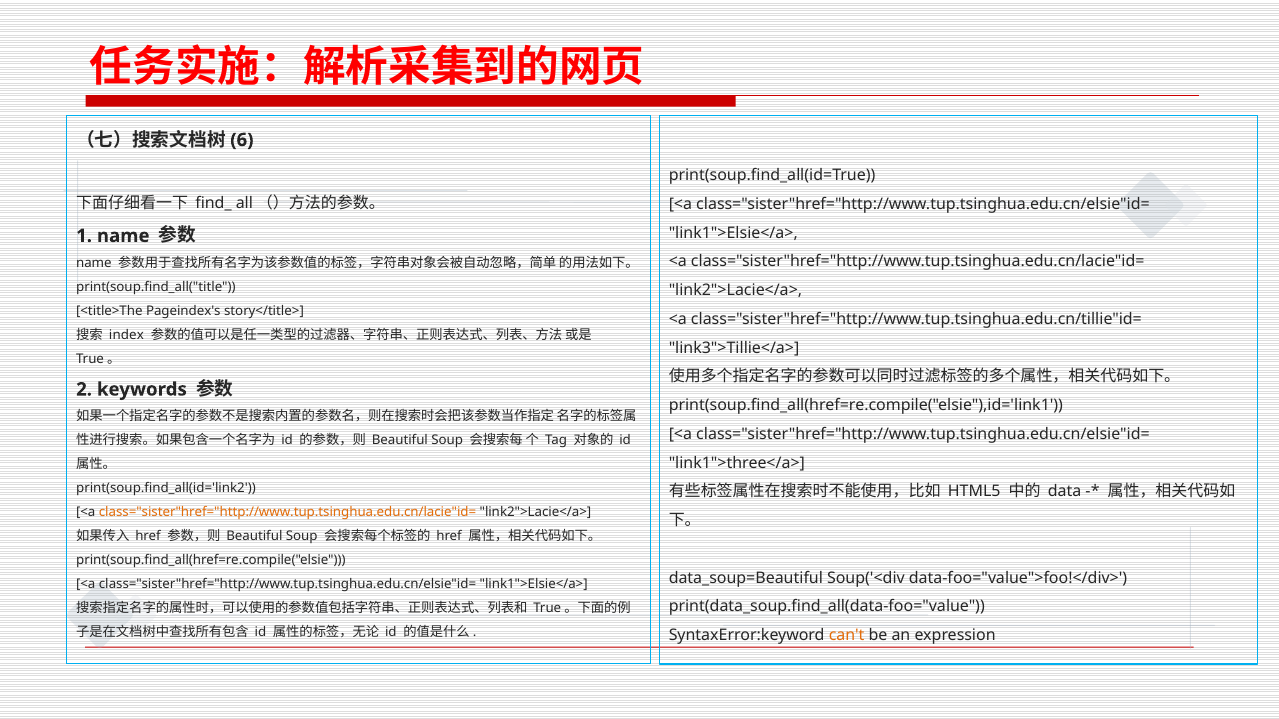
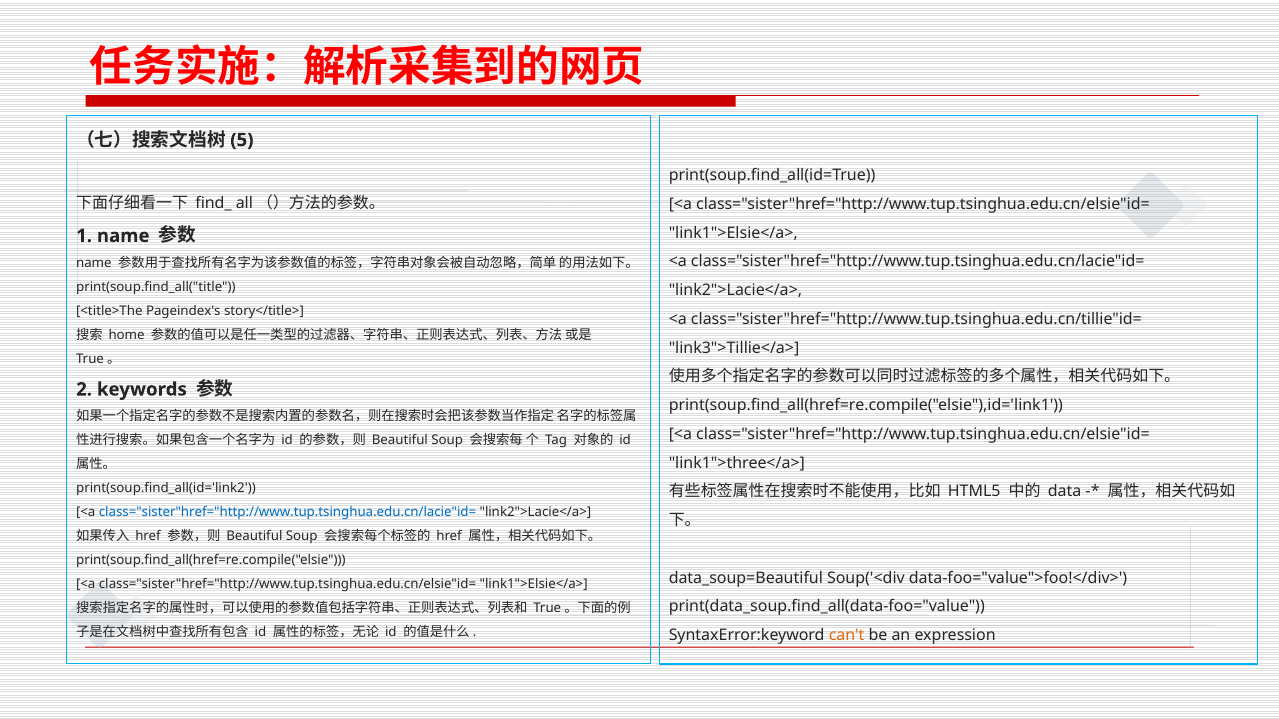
6: 6 -> 5
index: index -> home
class="sister"href="http://www.tup.tsinghua.edu.cn/lacie"id= at (288, 513) colour: orange -> blue
